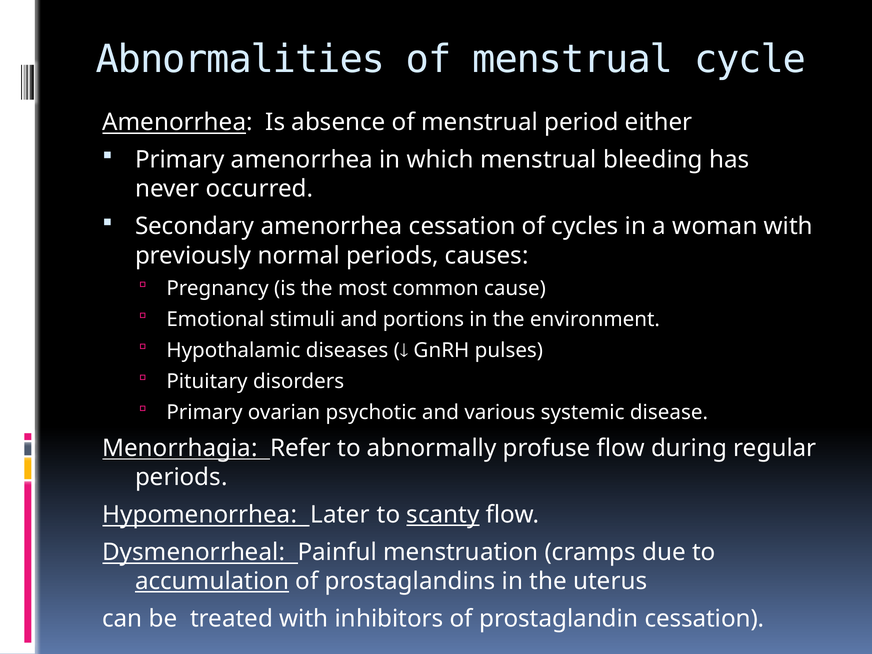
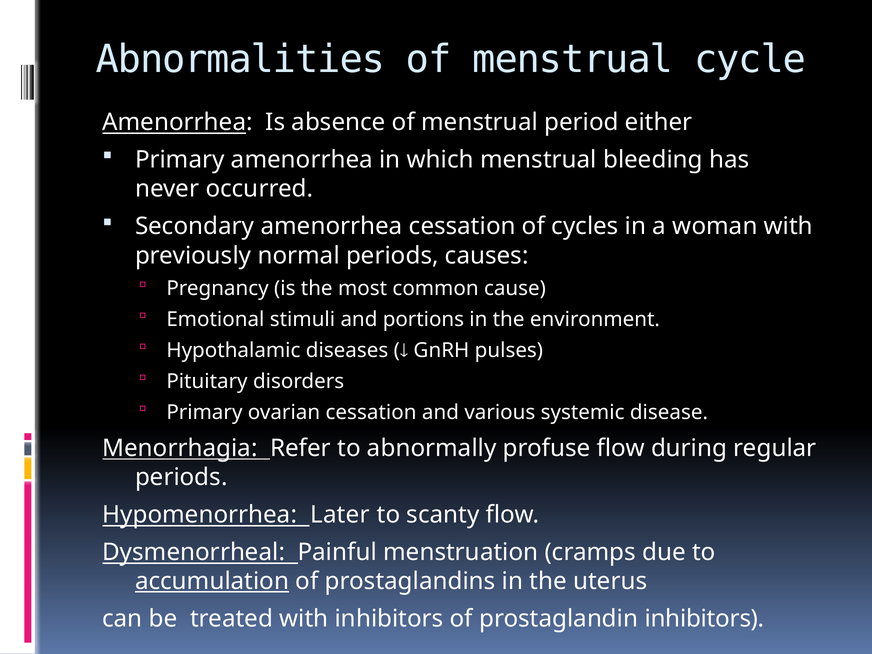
ovarian psychotic: psychotic -> cessation
scanty underline: present -> none
prostaglandin cessation: cessation -> inhibitors
